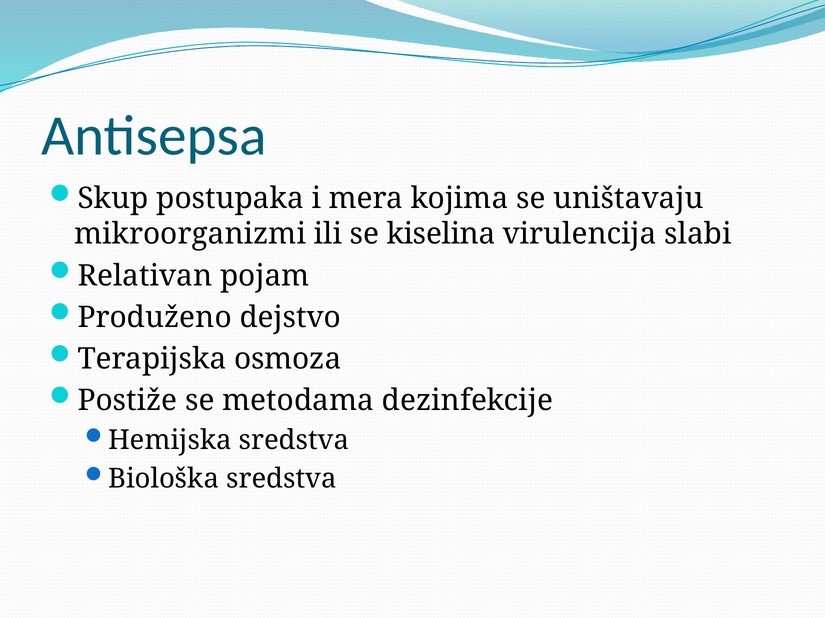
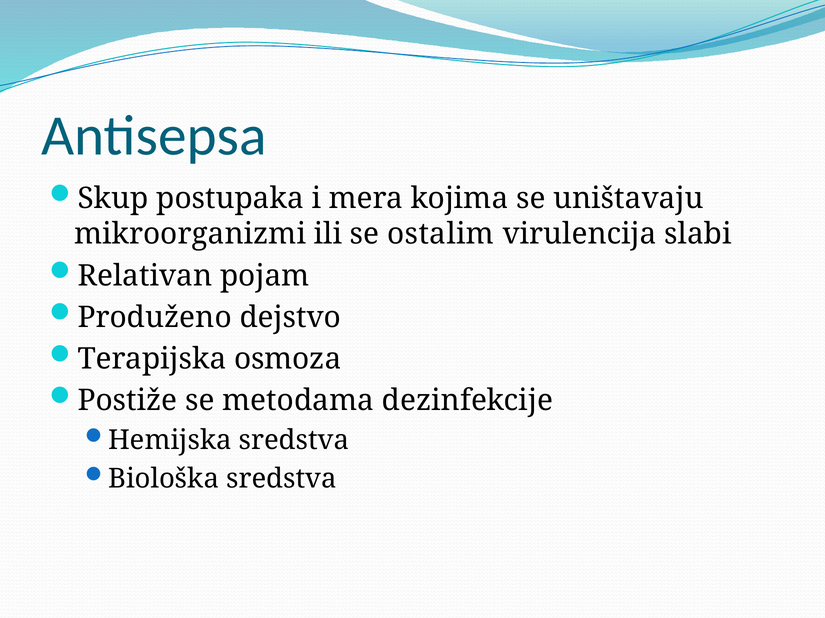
kiselina: kiselina -> ostalim
